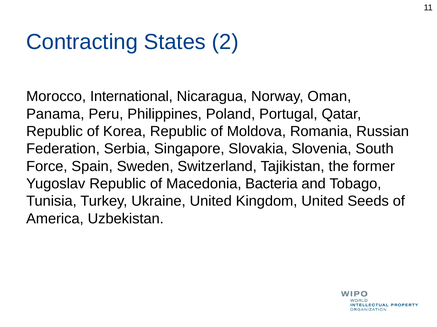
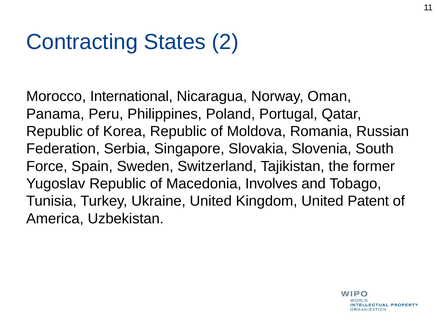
Bacteria: Bacteria -> Involves
Seeds: Seeds -> Patent
